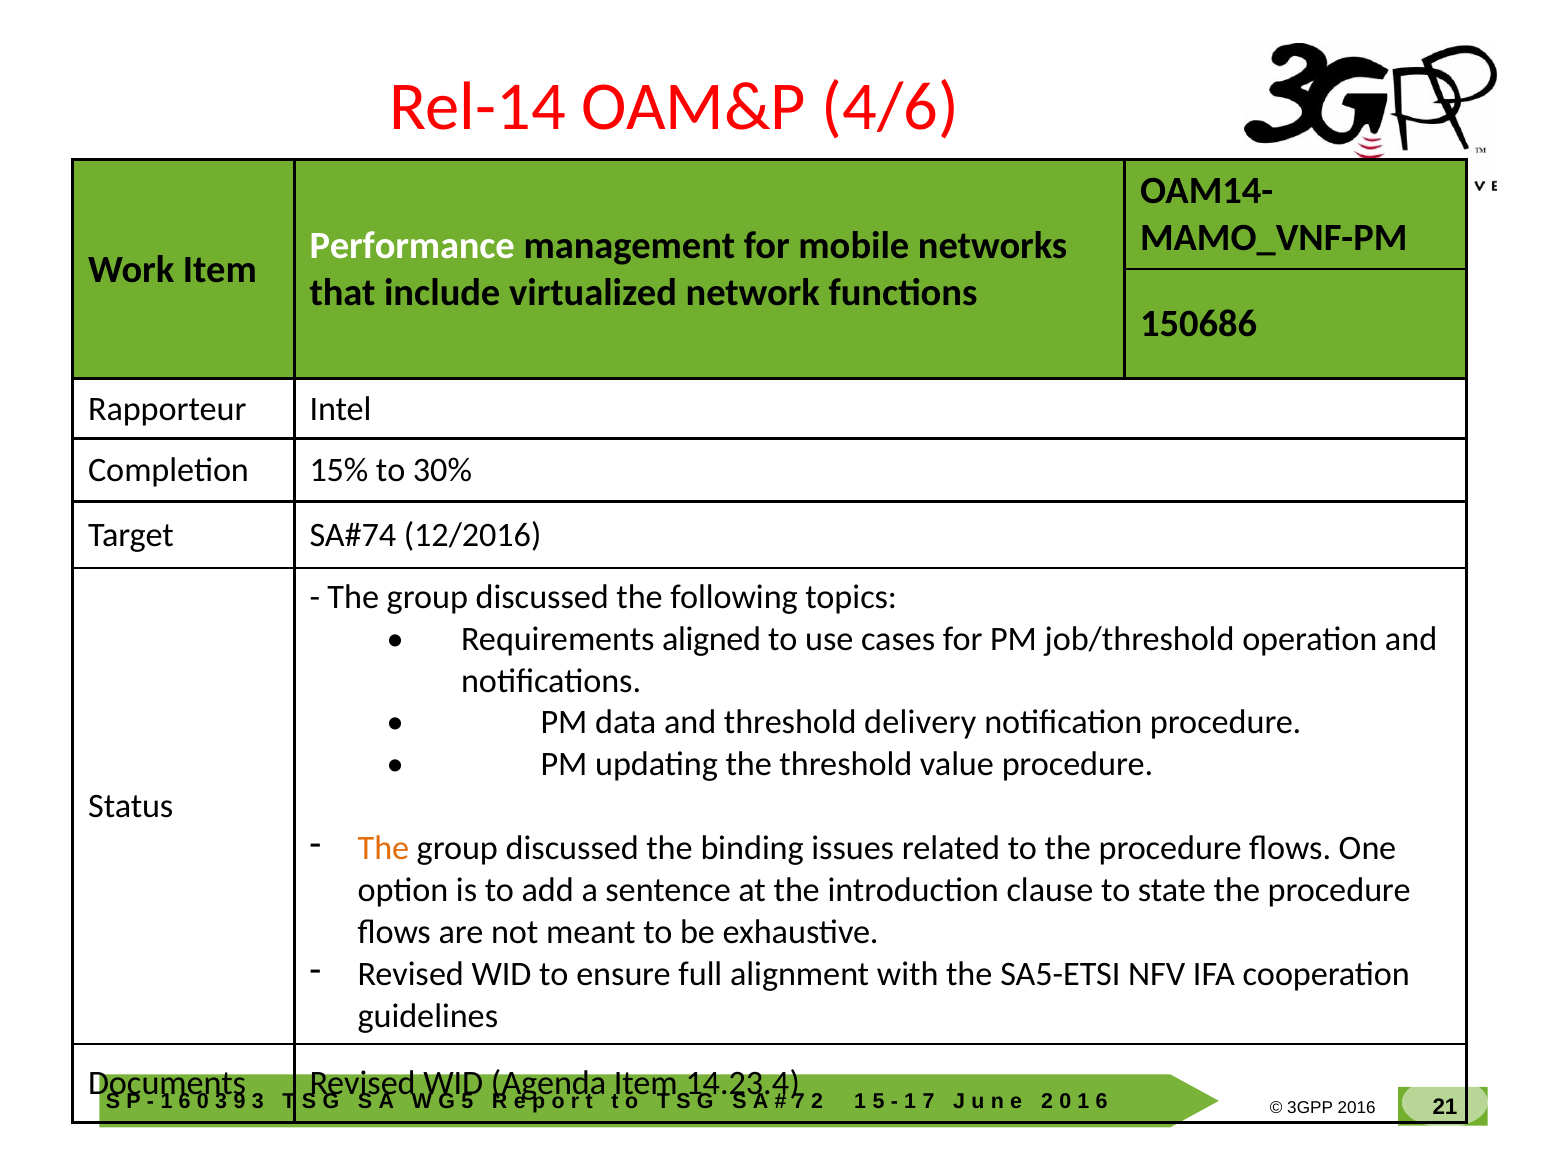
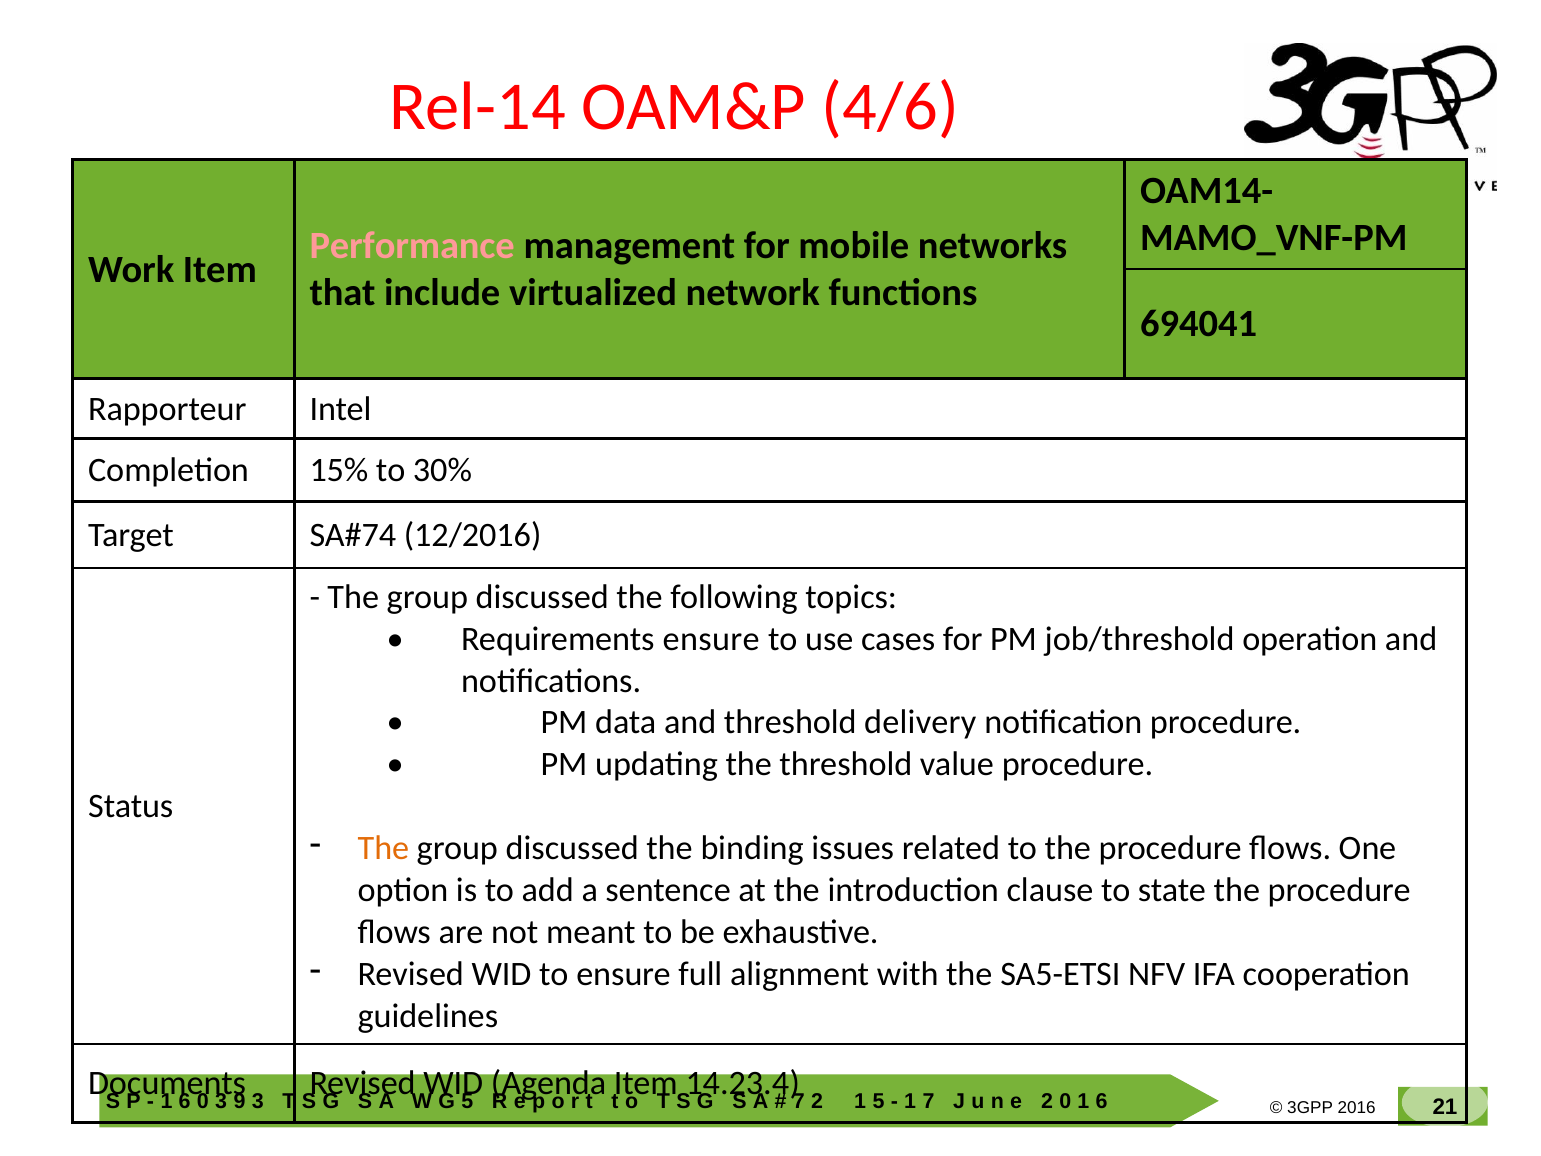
Performance colour: white -> pink
150686: 150686 -> 694041
Requirements aligned: aligned -> ensure
